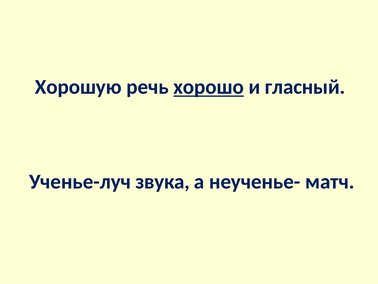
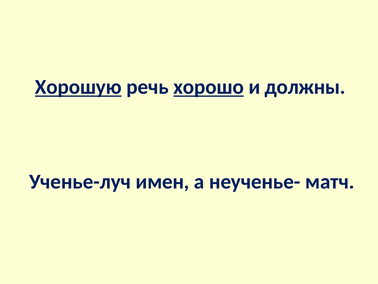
Хорошую underline: none -> present
гласный: гласный -> должны
звука: звука -> имен
